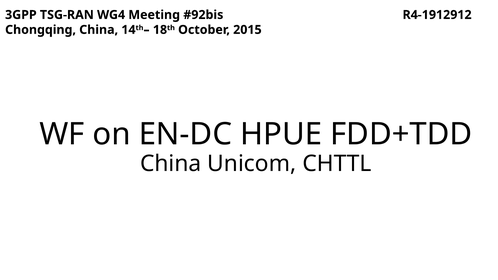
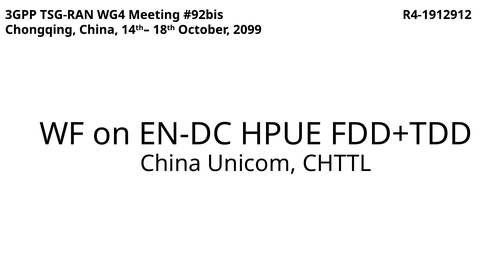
2015: 2015 -> 2099
